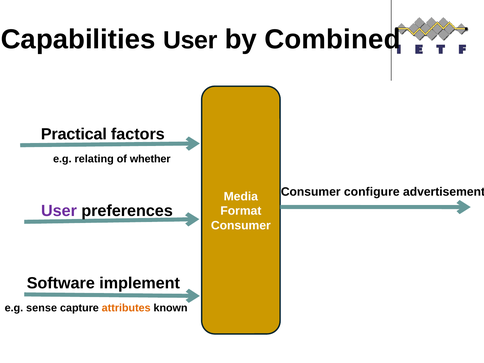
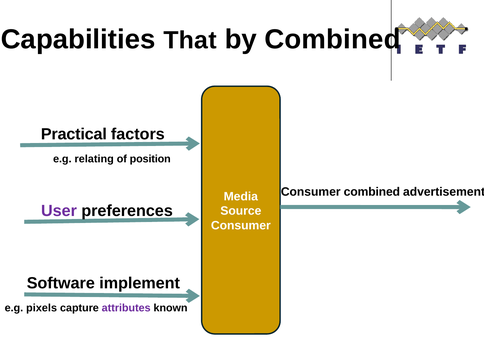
Capabilities User: User -> That
whether: whether -> position
Consumer configure: configure -> combined
Format: Format -> Source
sense: sense -> pixels
attributes colour: orange -> purple
